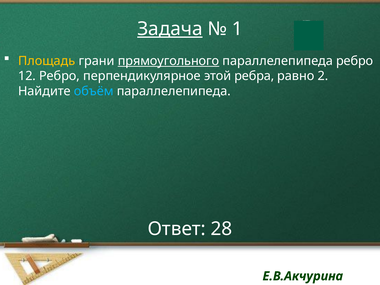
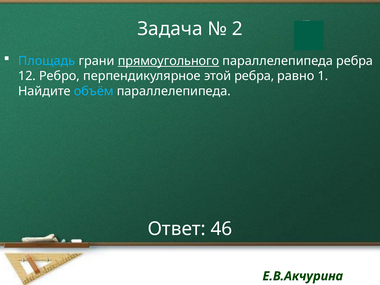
Задача underline: present -> none
1: 1 -> 2
Площадь colour: yellow -> light blue
параллелепипеда ребро: ребро -> ребра
2: 2 -> 1
28: 28 -> 46
